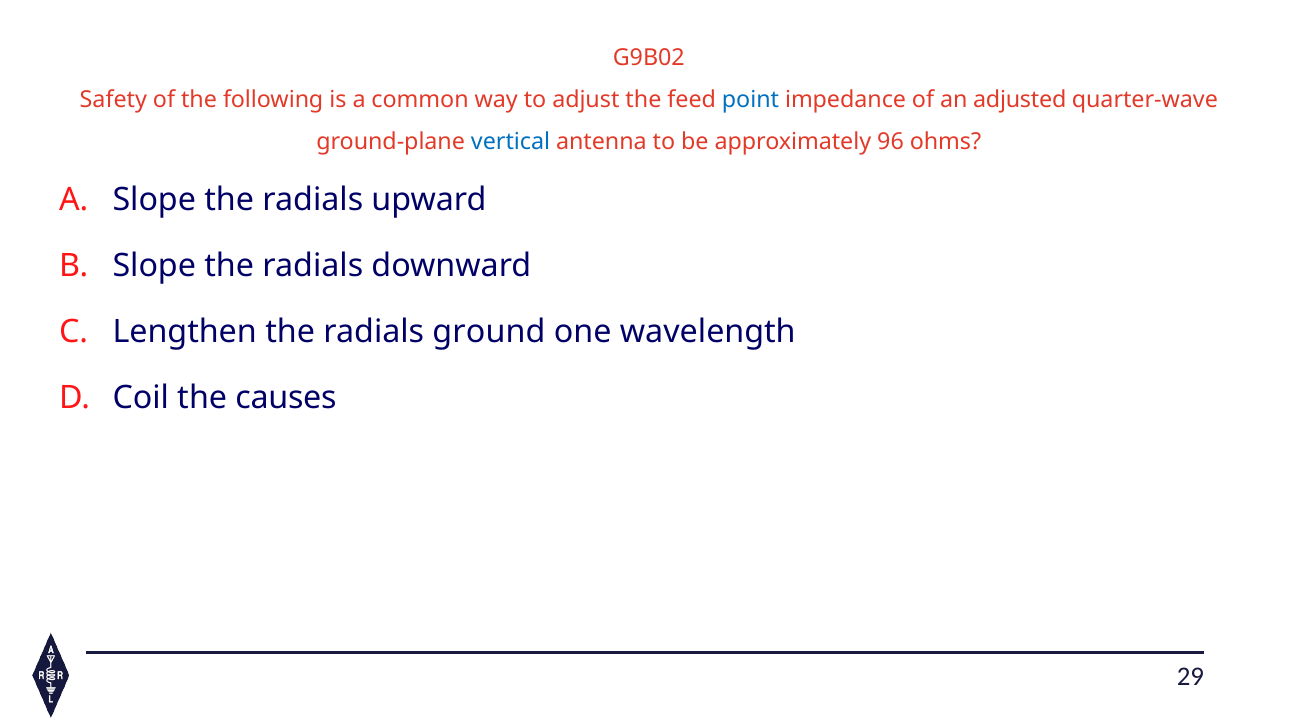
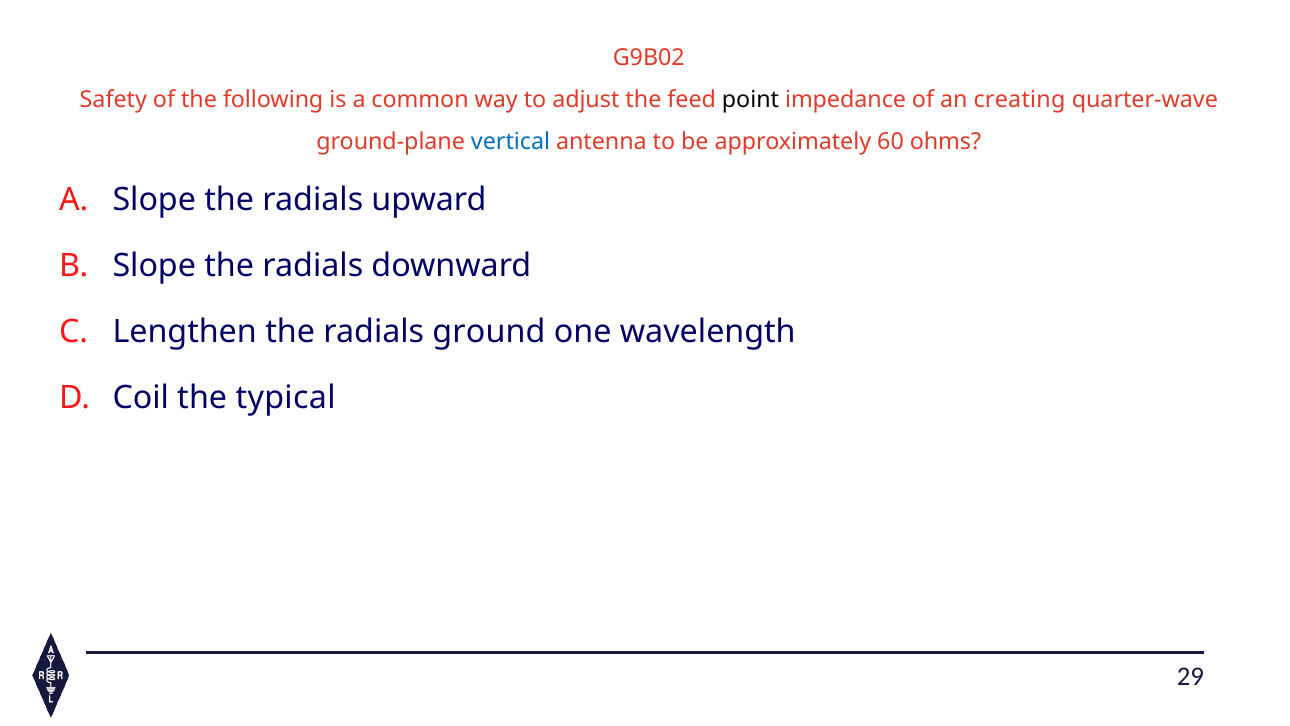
point colour: blue -> black
adjusted: adjusted -> creating
96: 96 -> 60
causes: causes -> typical
